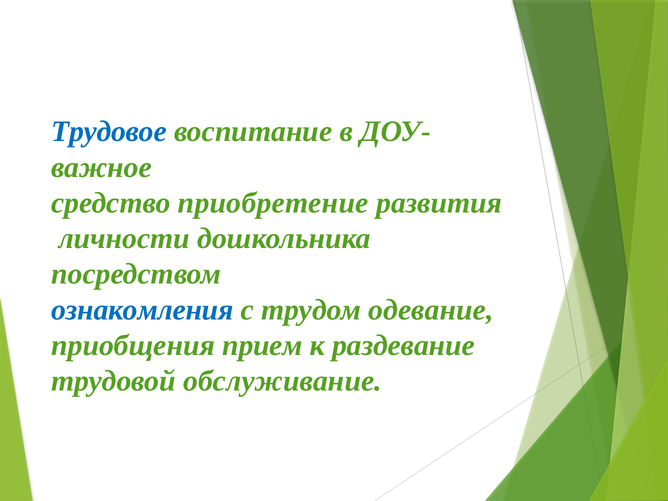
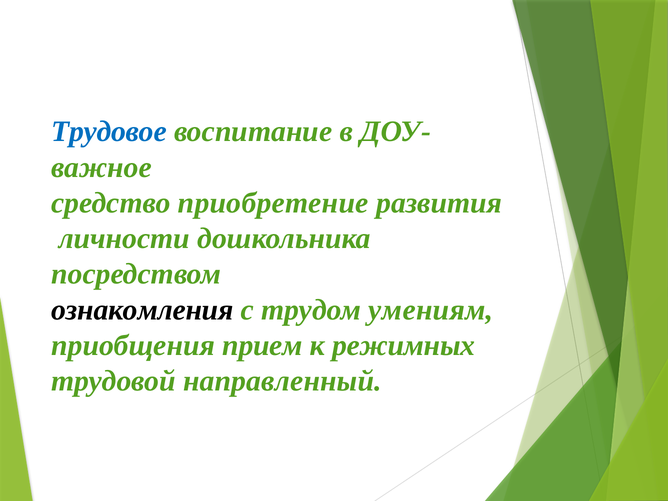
ознакомления colour: blue -> black
одевание: одевание -> умениям
раздевание: раздевание -> режимных
обслуживание: обслуживание -> направленный
